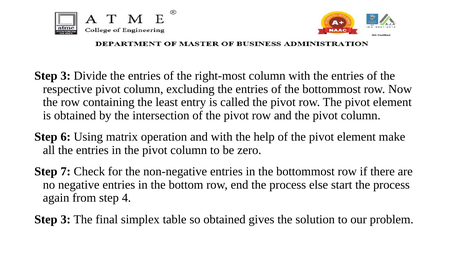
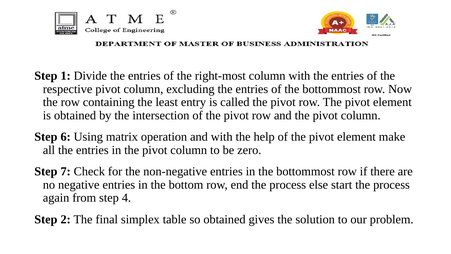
3 at (66, 76): 3 -> 1
3 at (66, 219): 3 -> 2
